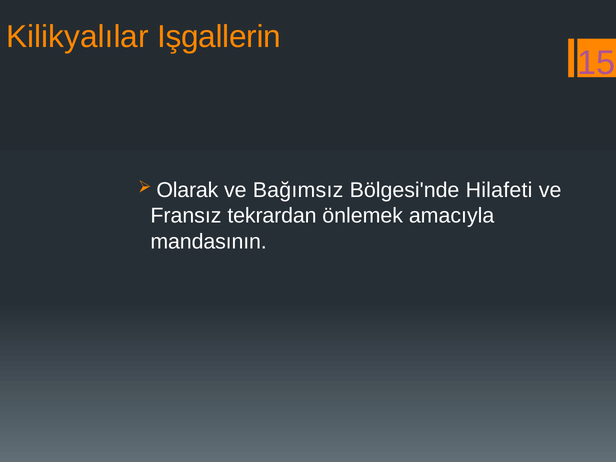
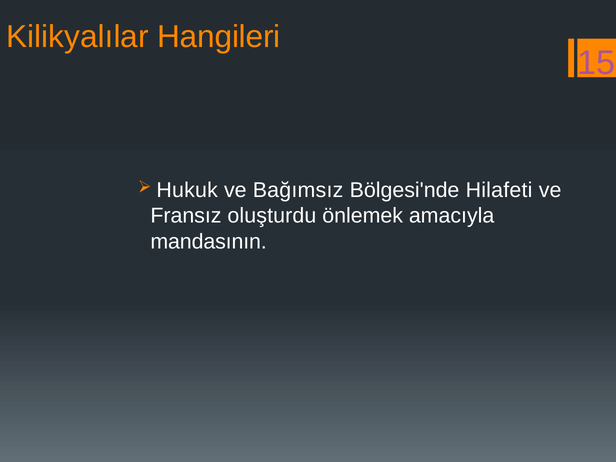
Işgallerin: Işgallerin -> Hangileri
Olarak: Olarak -> Hukuk
tekrardan: tekrardan -> oluşturdu
